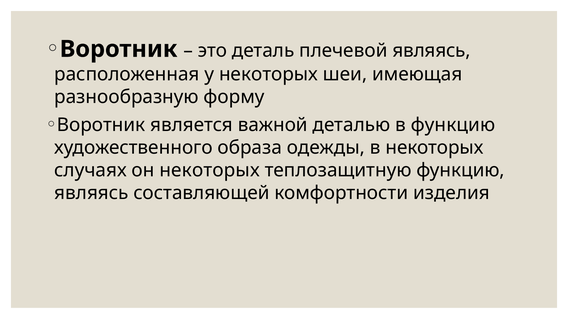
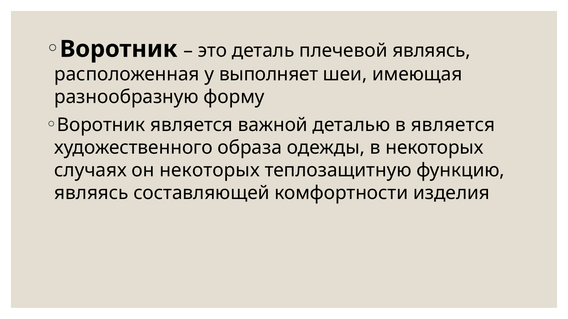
у некоторых: некоторых -> выполняет
в функцию: функцию -> является
